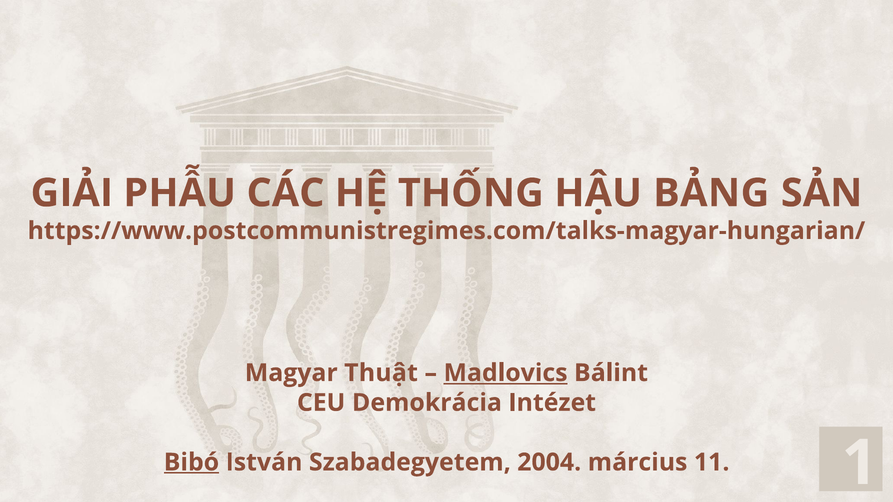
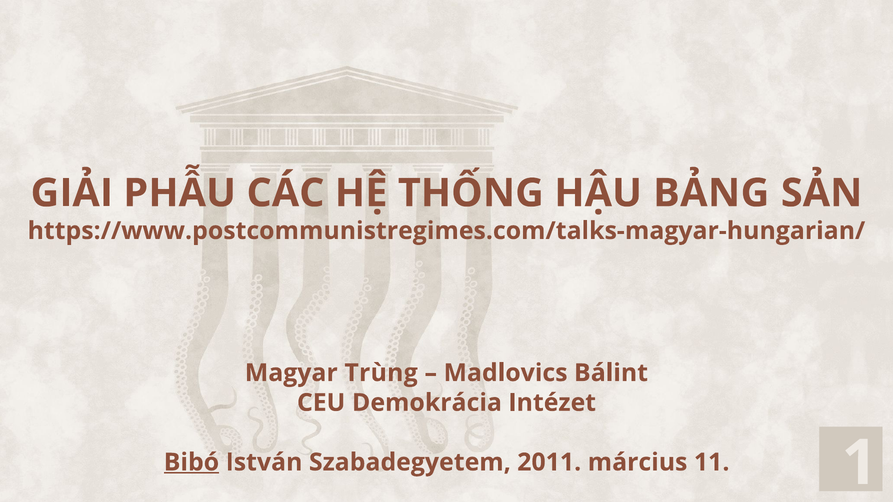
Thuật: Thuật -> Trùng
Madlovics underline: present -> none
2004: 2004 -> 2011
